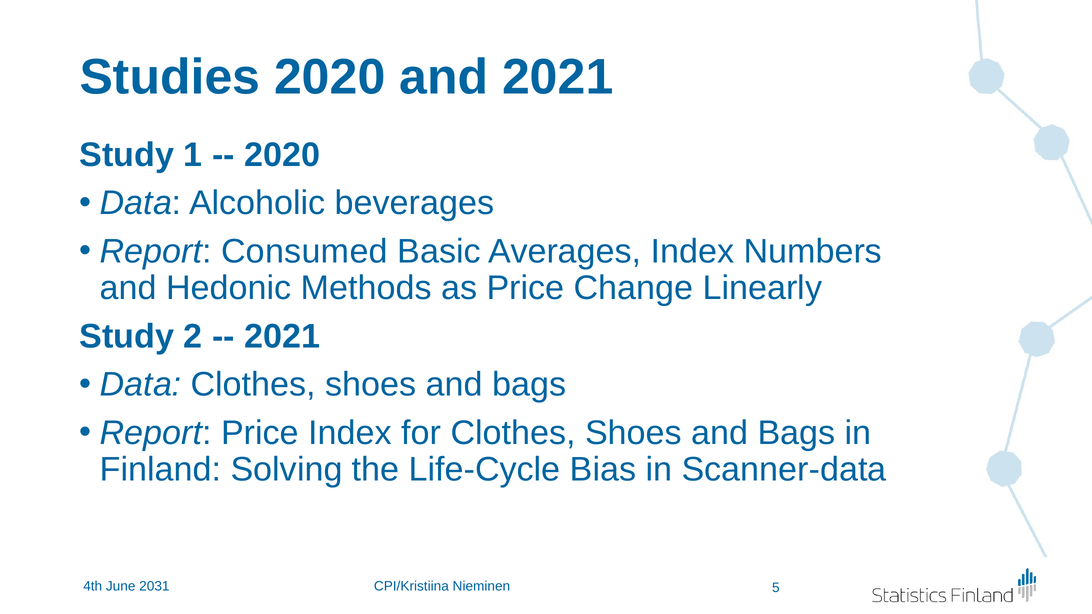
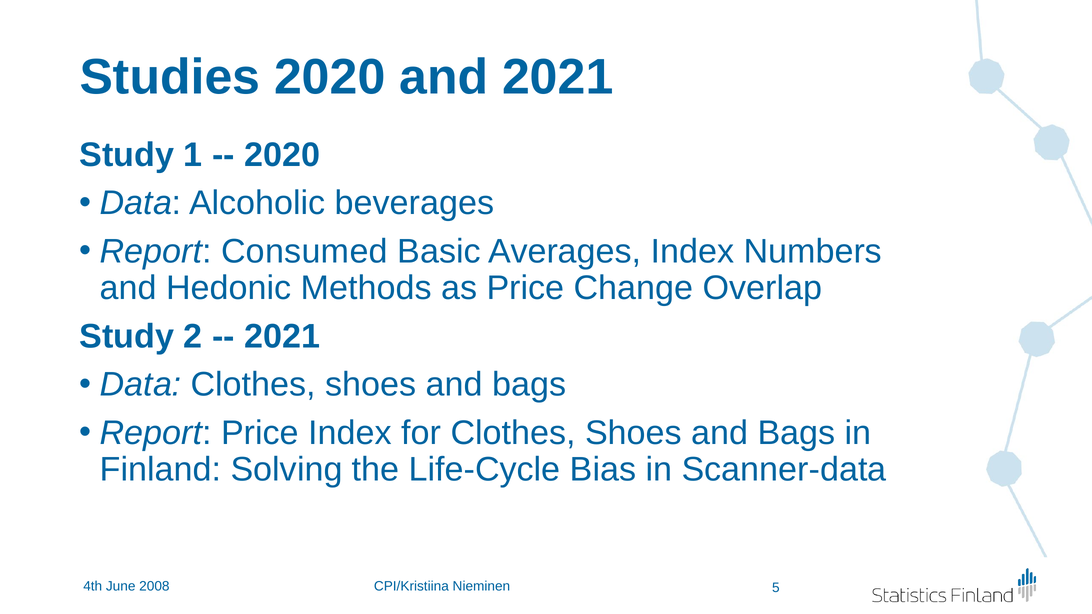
Linearly: Linearly -> Overlap
2031: 2031 -> 2008
